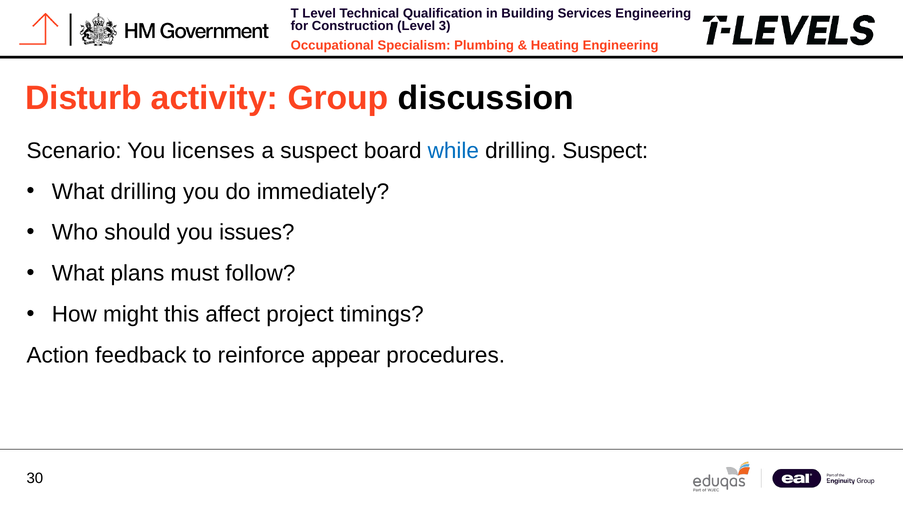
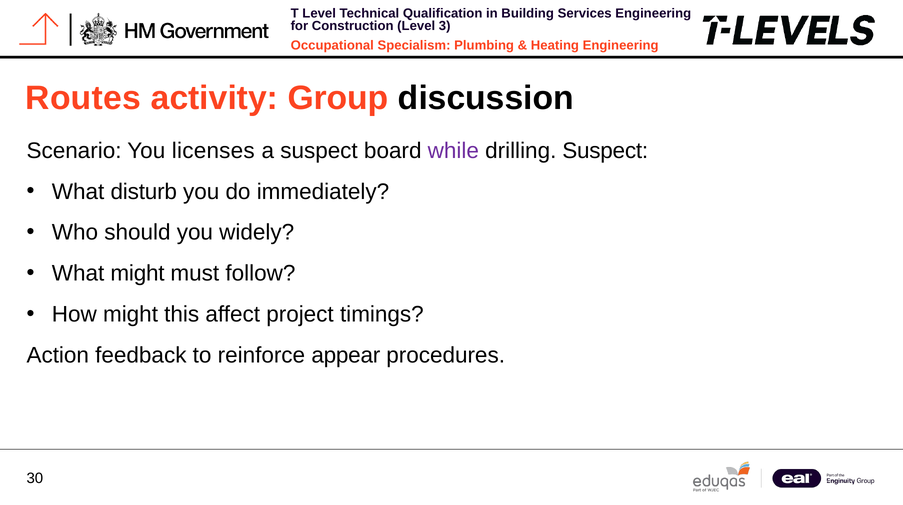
Disturb: Disturb -> Routes
while colour: blue -> purple
What drilling: drilling -> disturb
issues: issues -> widely
What plans: plans -> might
